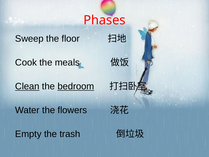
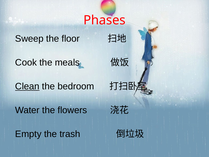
bedroom underline: present -> none
